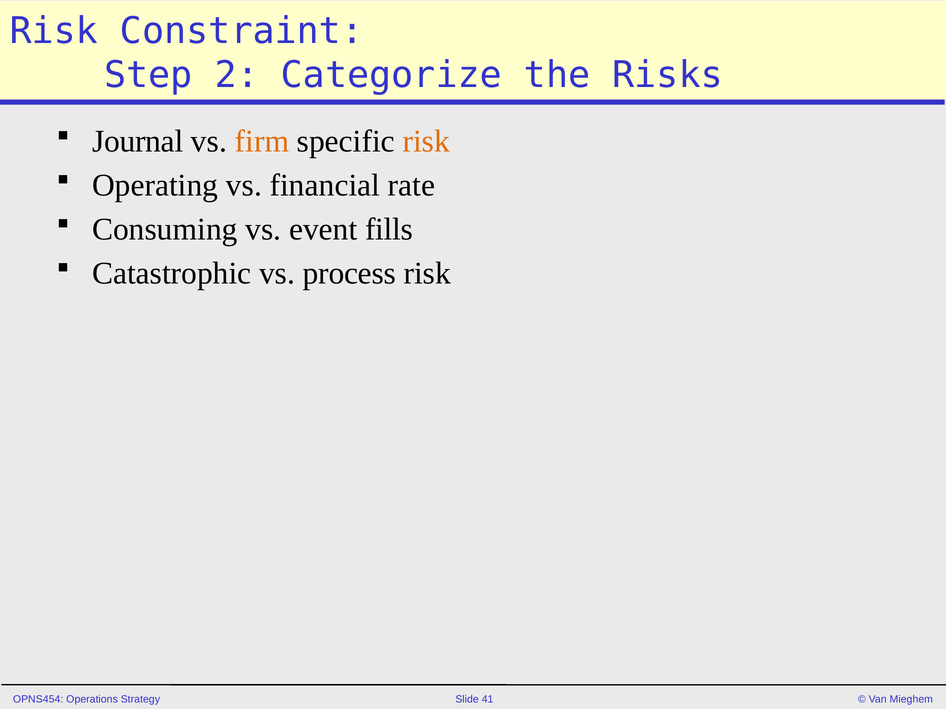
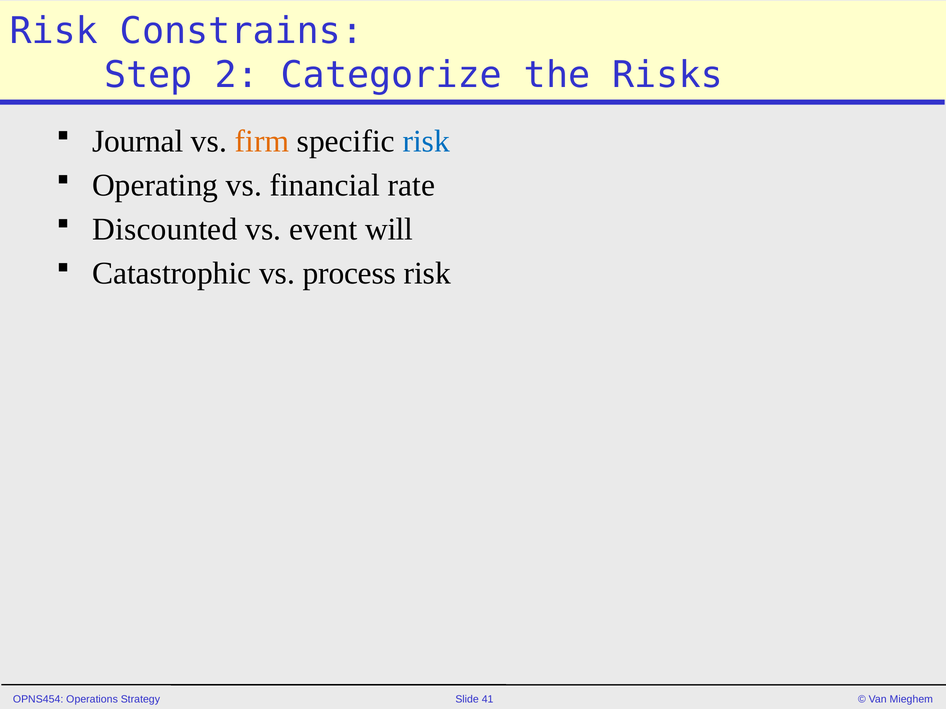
Constraint: Constraint -> Constrains
risk at (426, 141) colour: orange -> blue
Consuming: Consuming -> Discounted
fills: fills -> will
